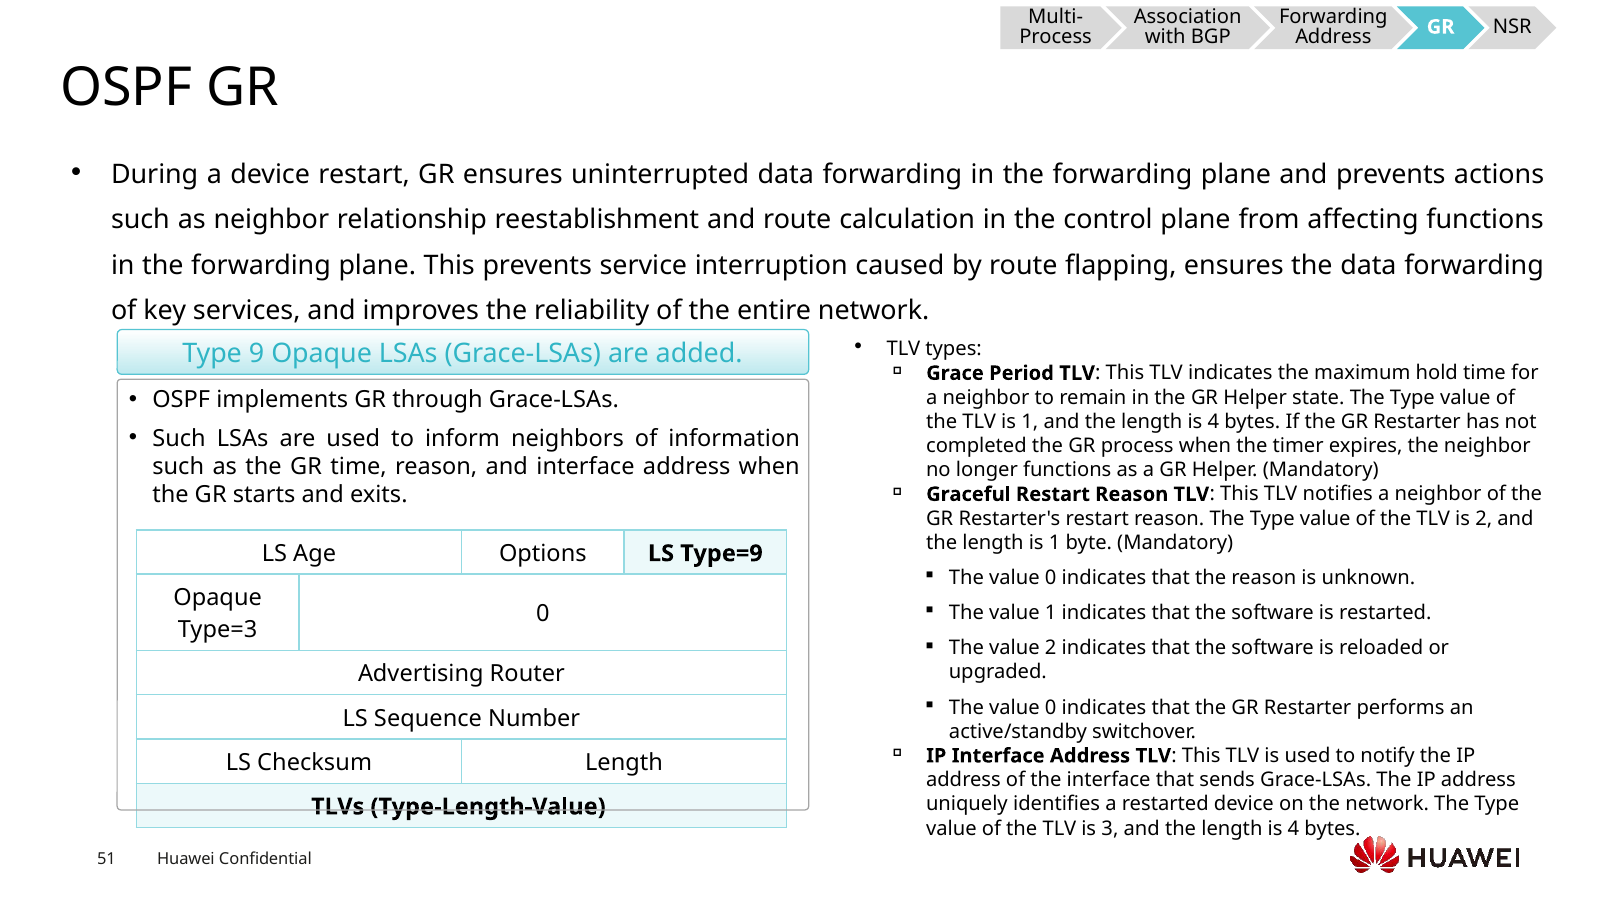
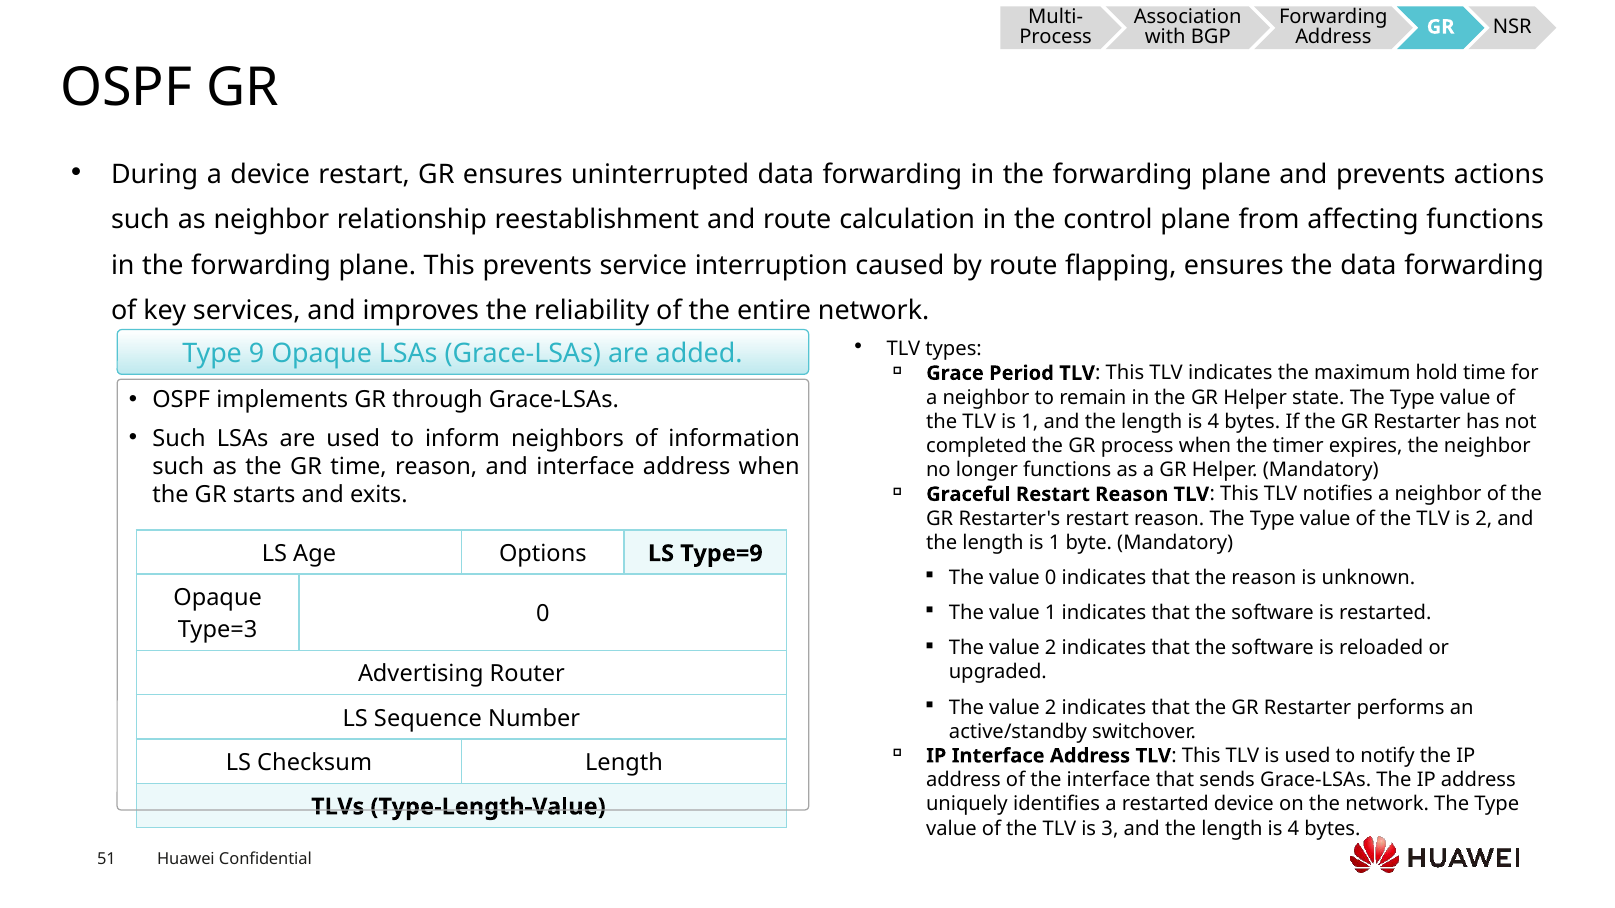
0 at (1051, 708): 0 -> 2
